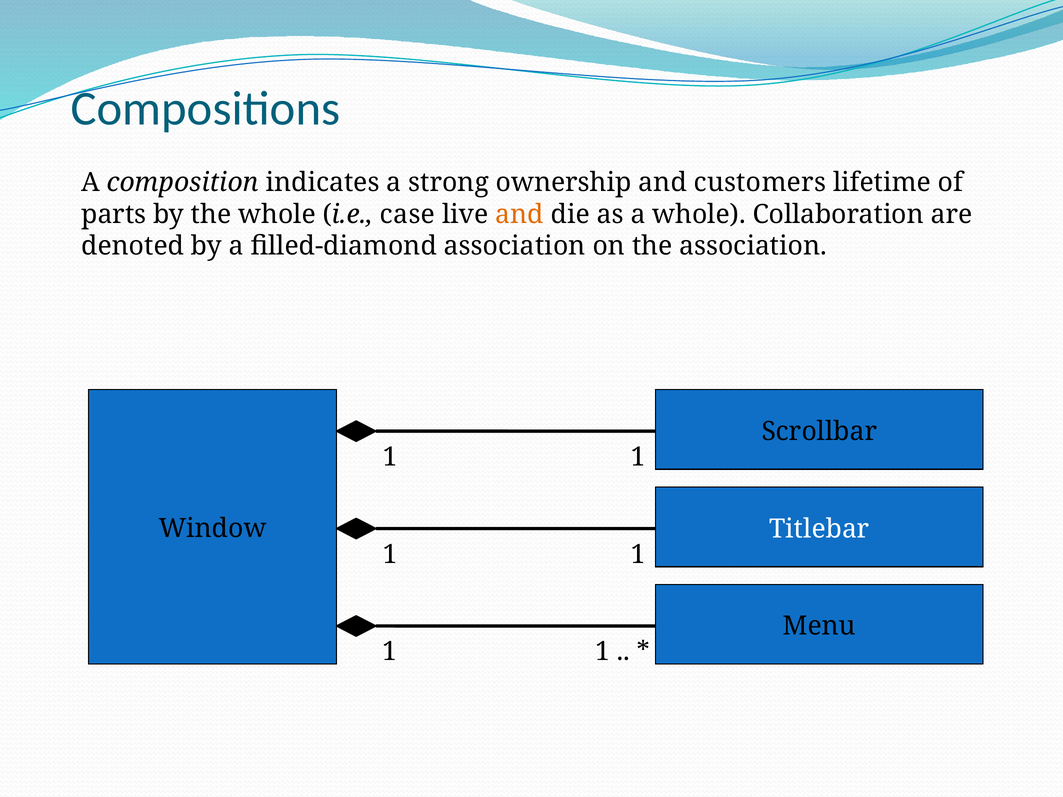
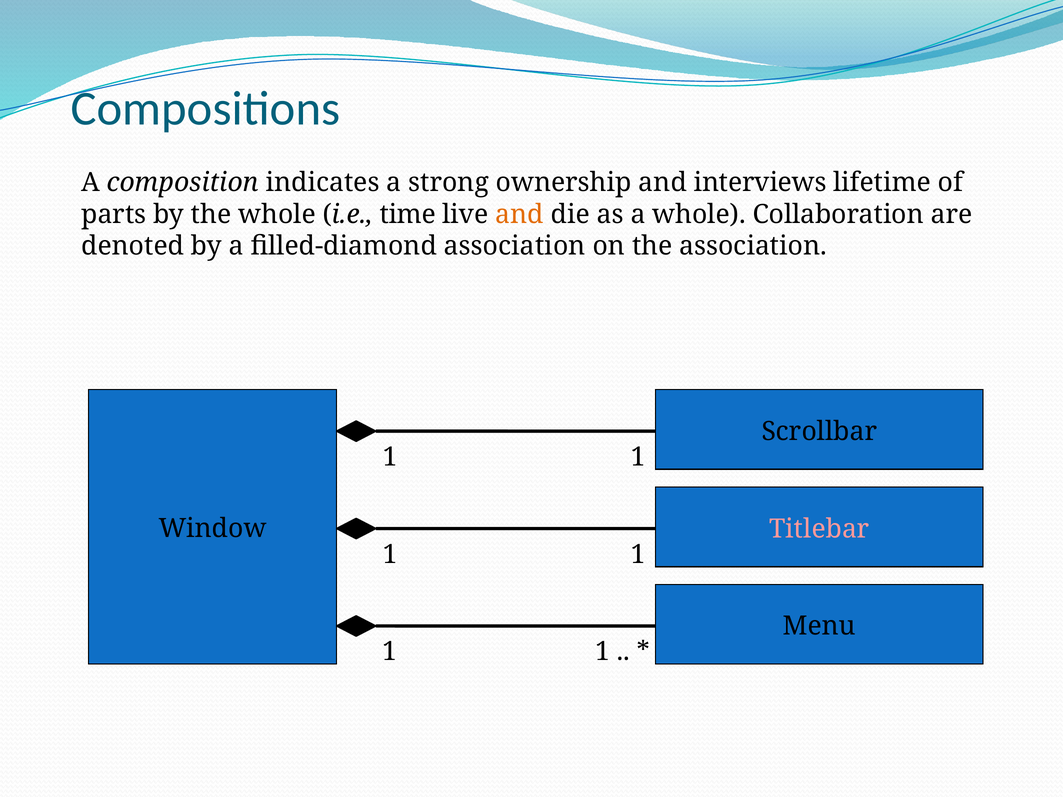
customers: customers -> interviews
case: case -> time
Titlebar colour: white -> pink
